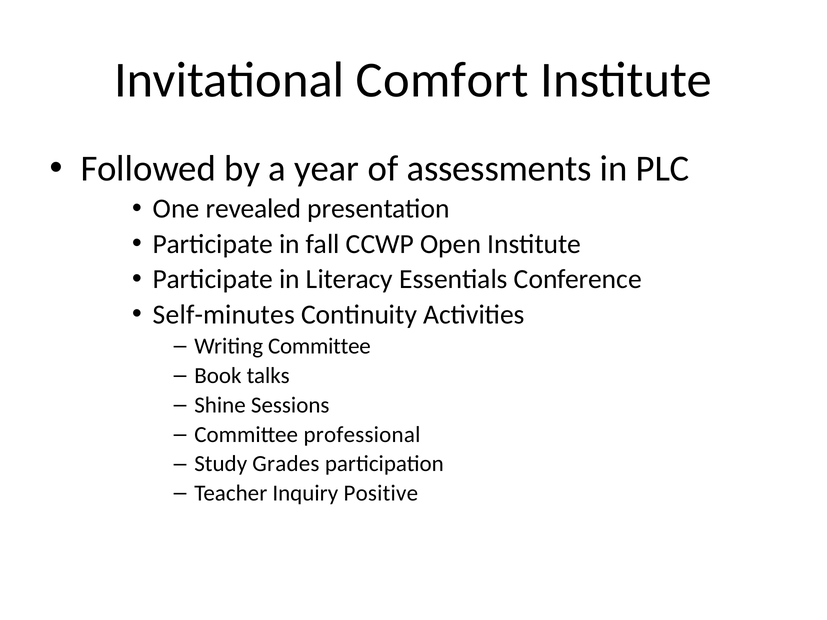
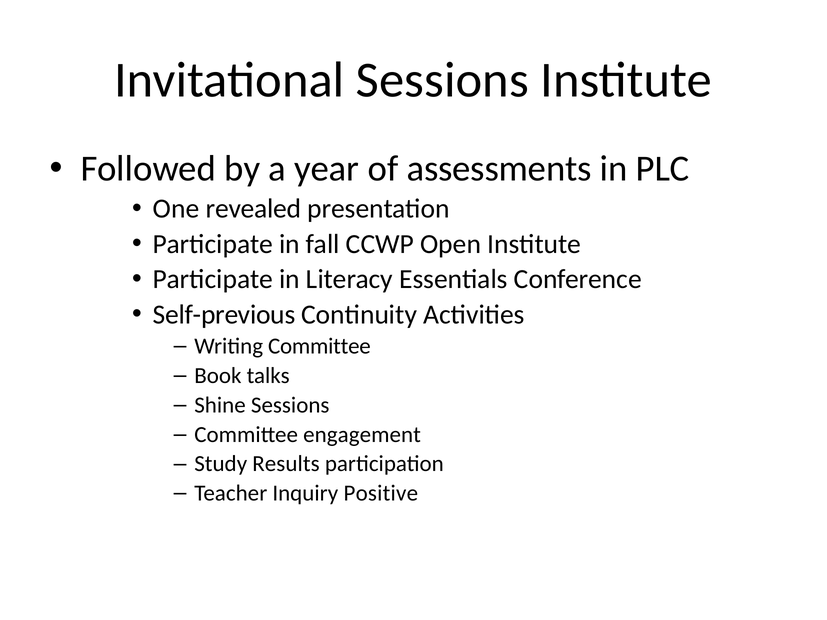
Invitational Comfort: Comfort -> Sessions
Self-minutes: Self-minutes -> Self-previous
professional: professional -> engagement
Grades: Grades -> Results
